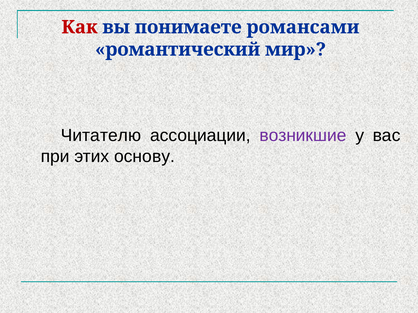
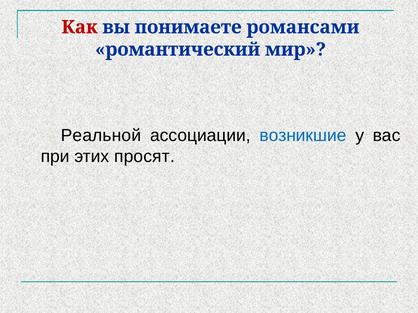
Читателю: Читателю -> Реальной
возникшие colour: purple -> blue
основу: основу -> просят
